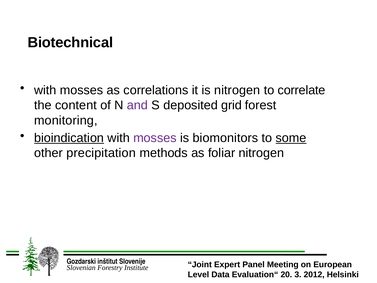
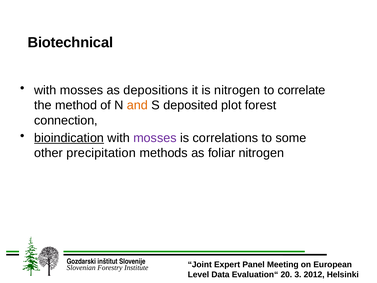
correlations: correlations -> depositions
content: content -> method
and colour: purple -> orange
grid: grid -> plot
monitoring: monitoring -> connection
biomonitors: biomonitors -> correlations
some underline: present -> none
